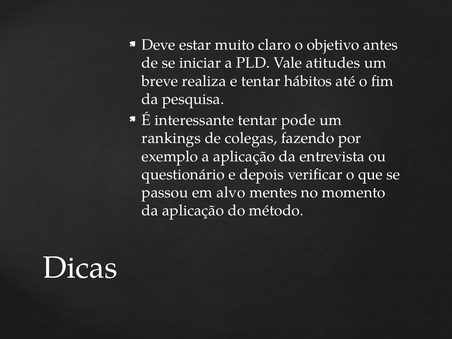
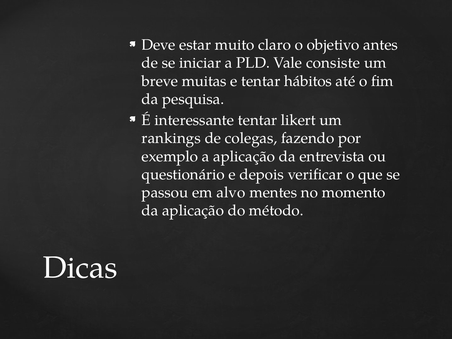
atitudes: atitudes -> consiste
realiza: realiza -> muitas
pode: pode -> likert
